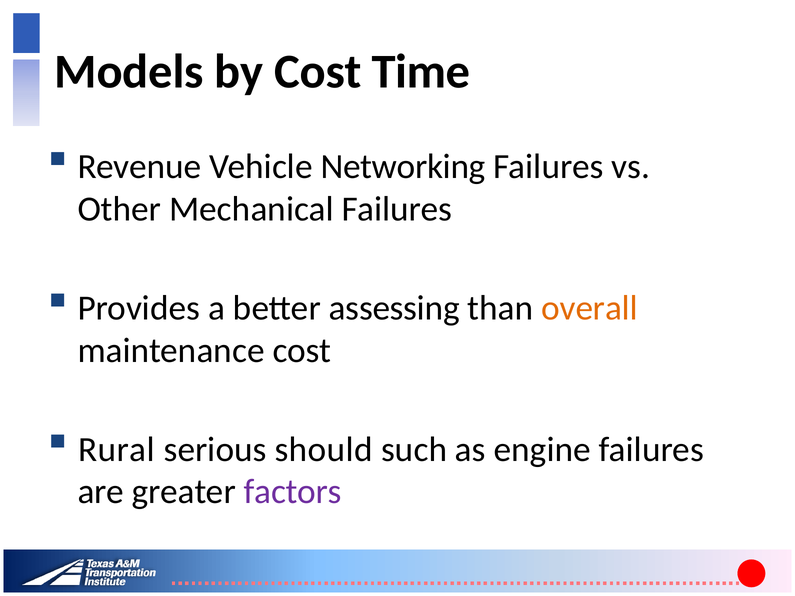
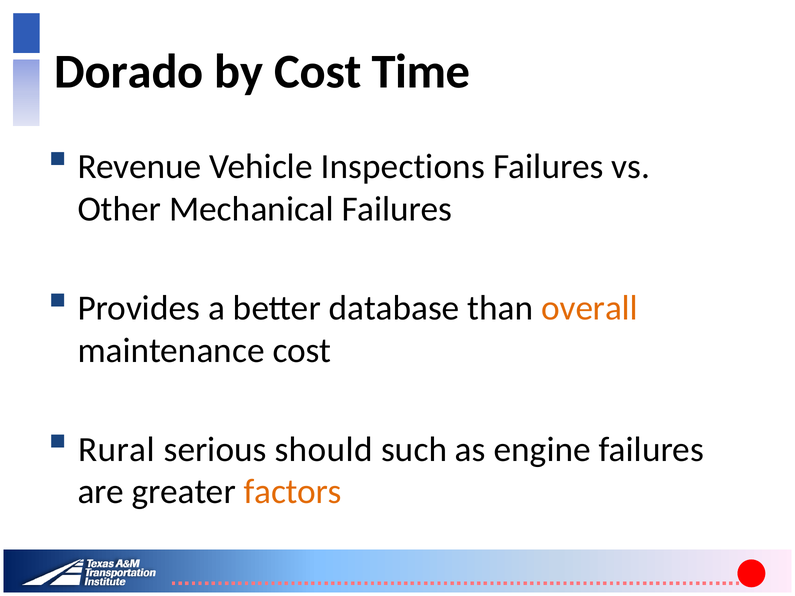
Models: Models -> Dorado
Networking: Networking -> Inspections
assessing: assessing -> database
factors colour: purple -> orange
